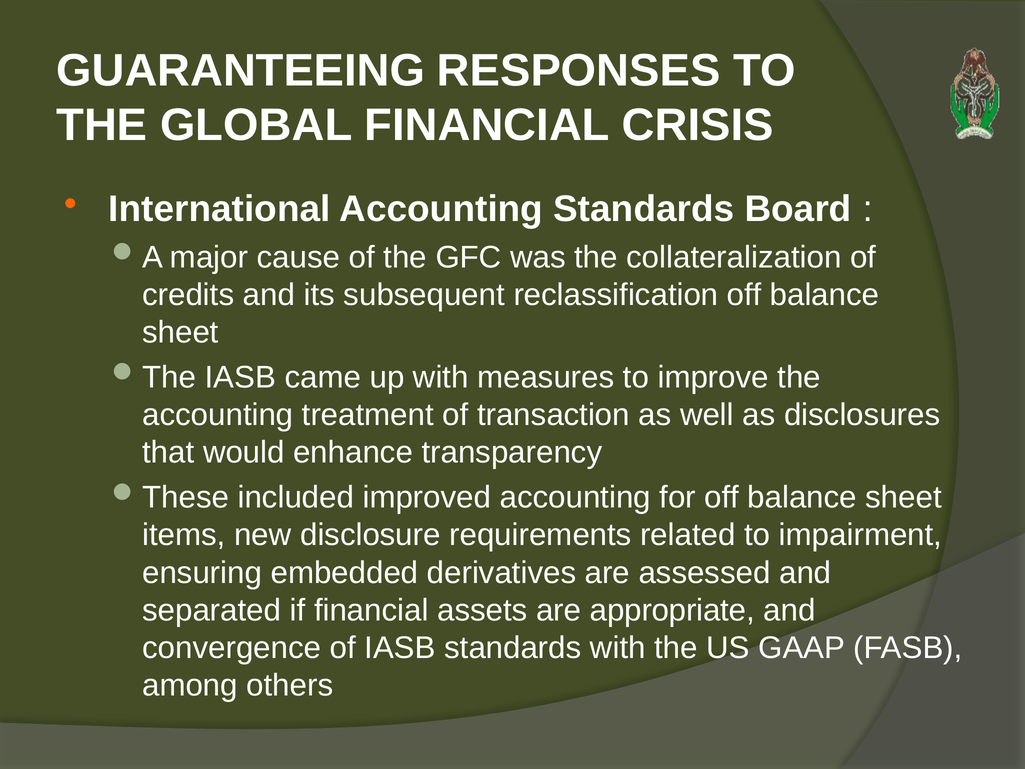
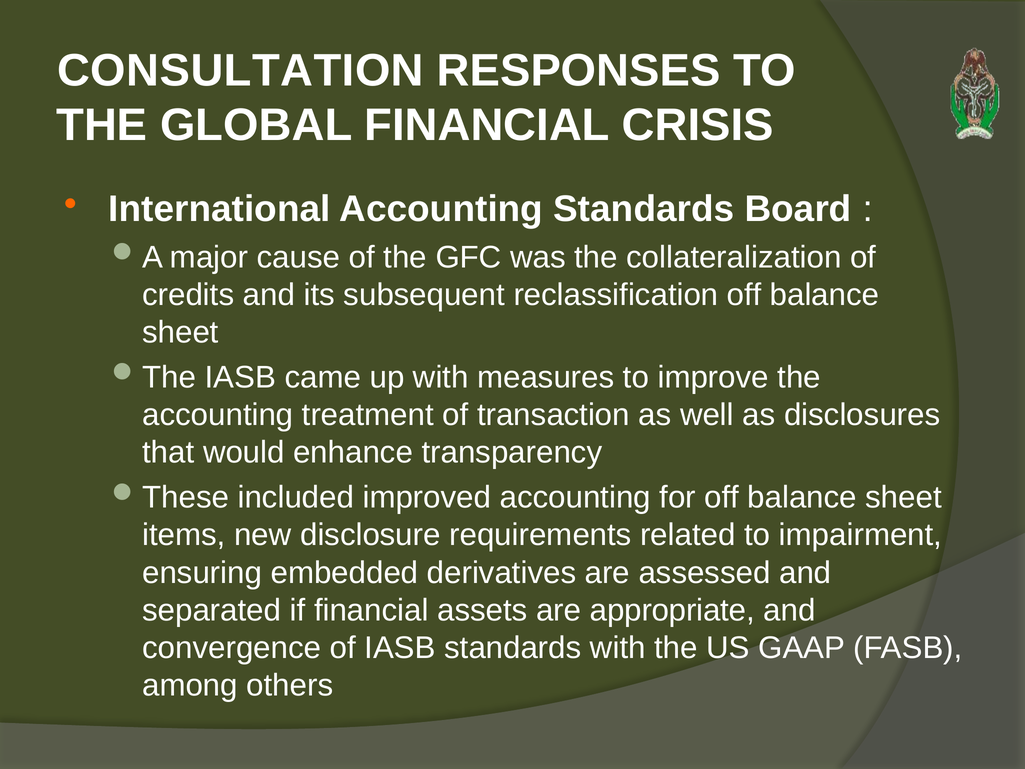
GUARANTEEING: GUARANTEEING -> CONSULTATION
